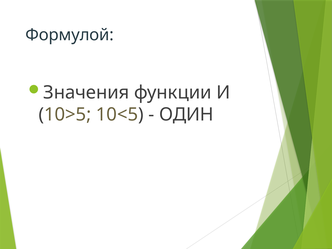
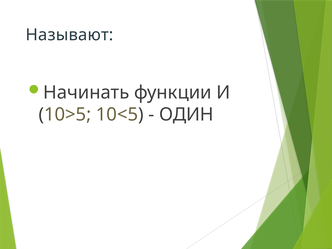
Формулой: Формулой -> Называют
Значения: Значения -> Начинать
